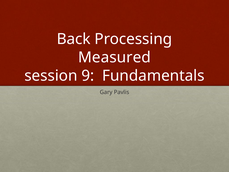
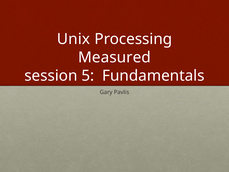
Back: Back -> Unix
9: 9 -> 5
